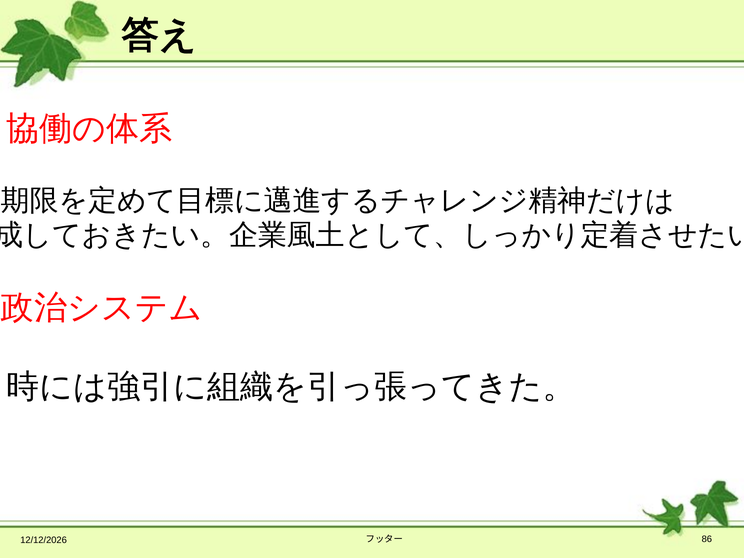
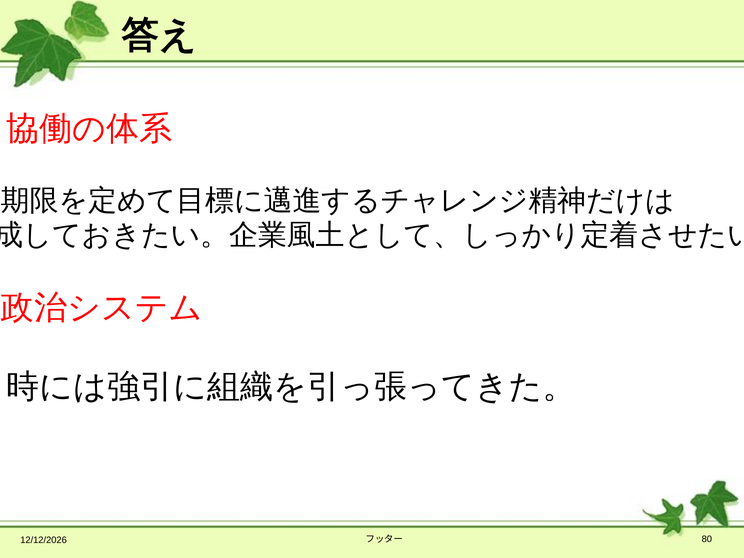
86: 86 -> 80
